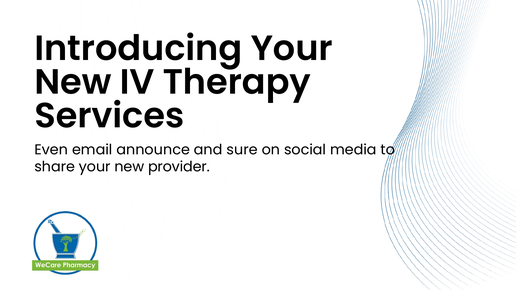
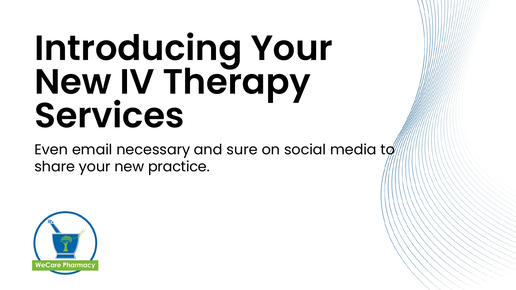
announce: announce -> necessary
provider: provider -> practice
